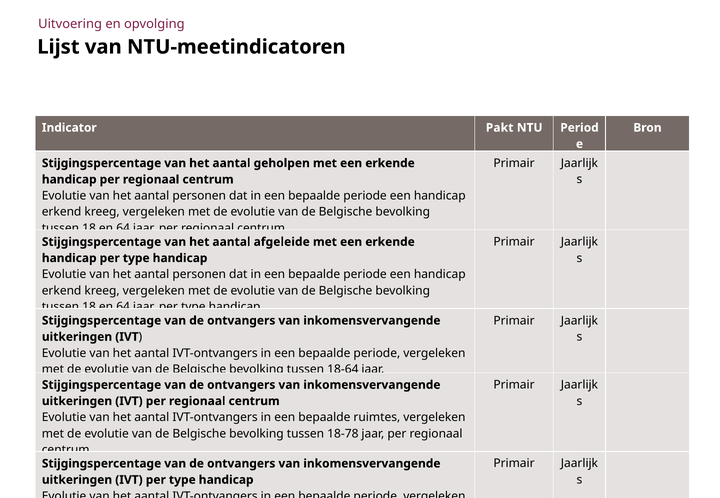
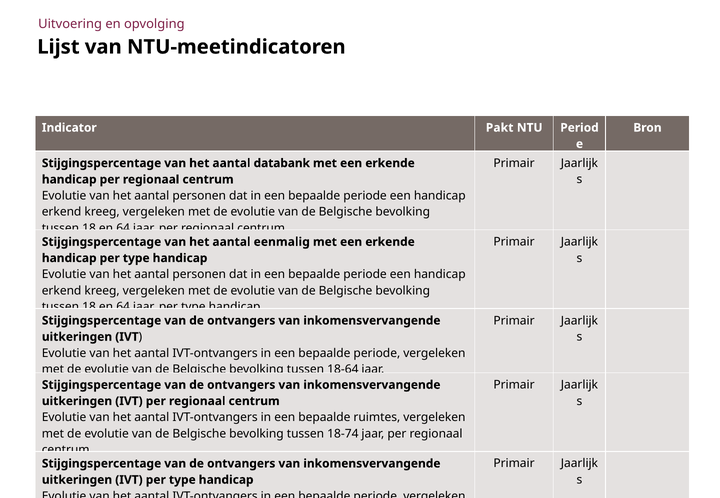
geholpen: geholpen -> databank
afgeleide: afgeleide -> eenmalig
18-78: 18-78 -> 18-74
